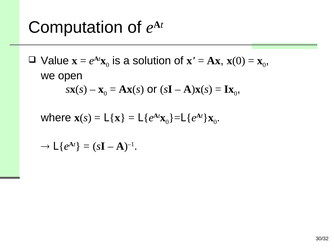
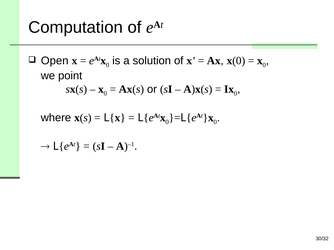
Value: Value -> Open
open: open -> point
